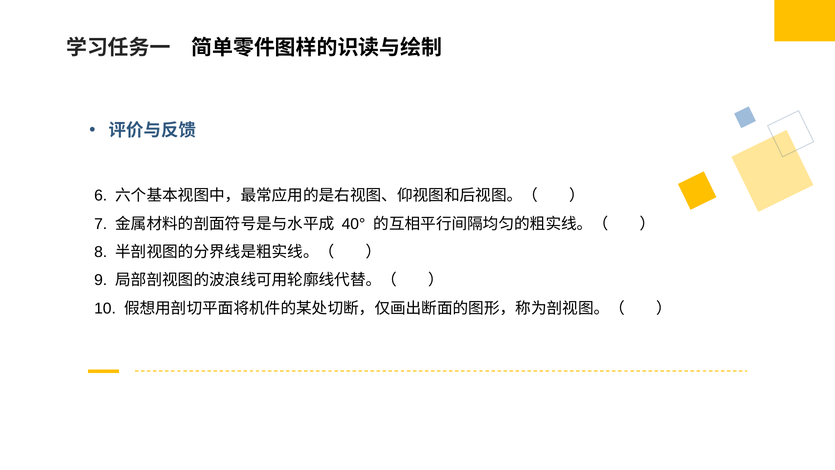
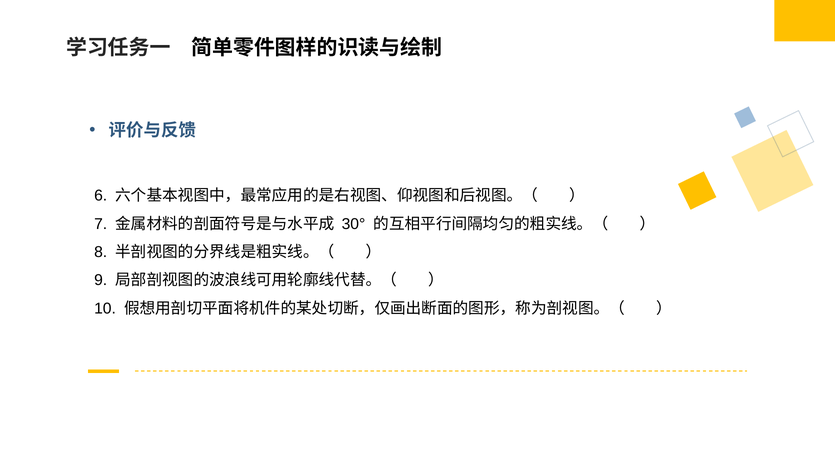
40°: 40° -> 30°
